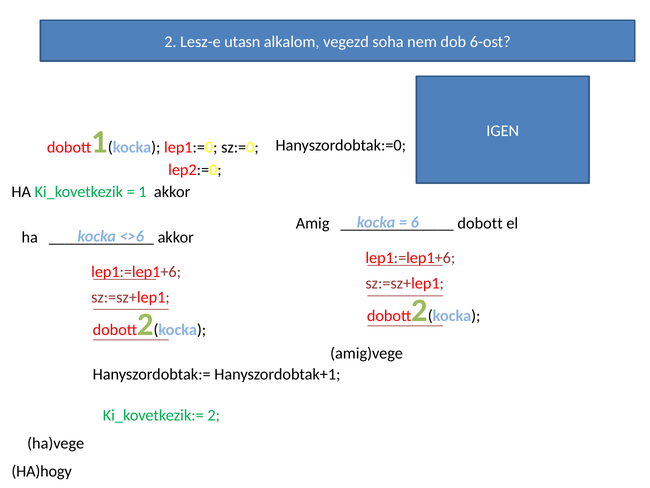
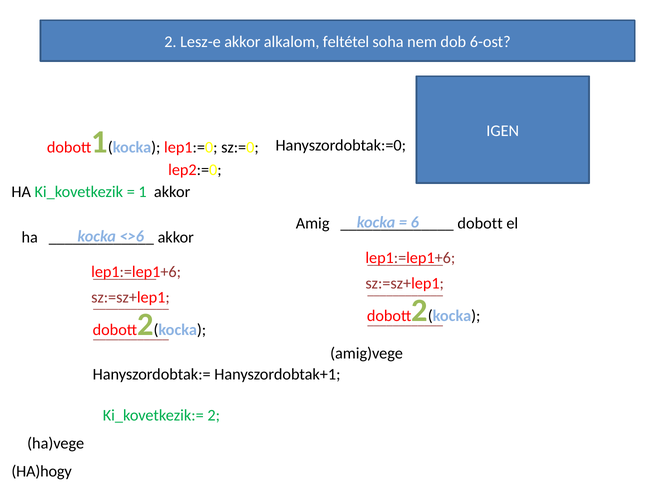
Lesz-e utasn: utasn -> akkor
vegezd: vegezd -> feltétel
